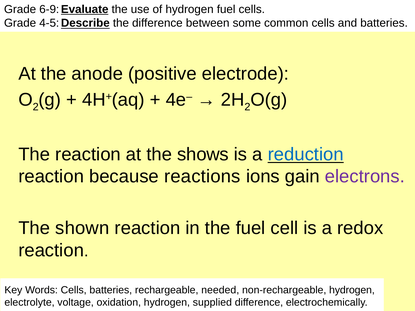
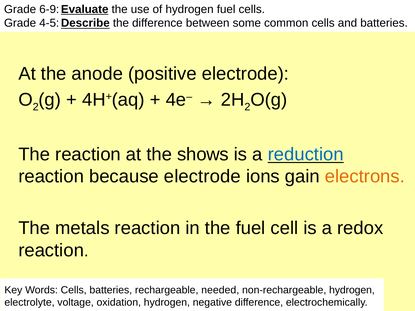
because reactions: reactions -> electrode
electrons colour: purple -> orange
shown: shown -> metals
supplied: supplied -> negative
